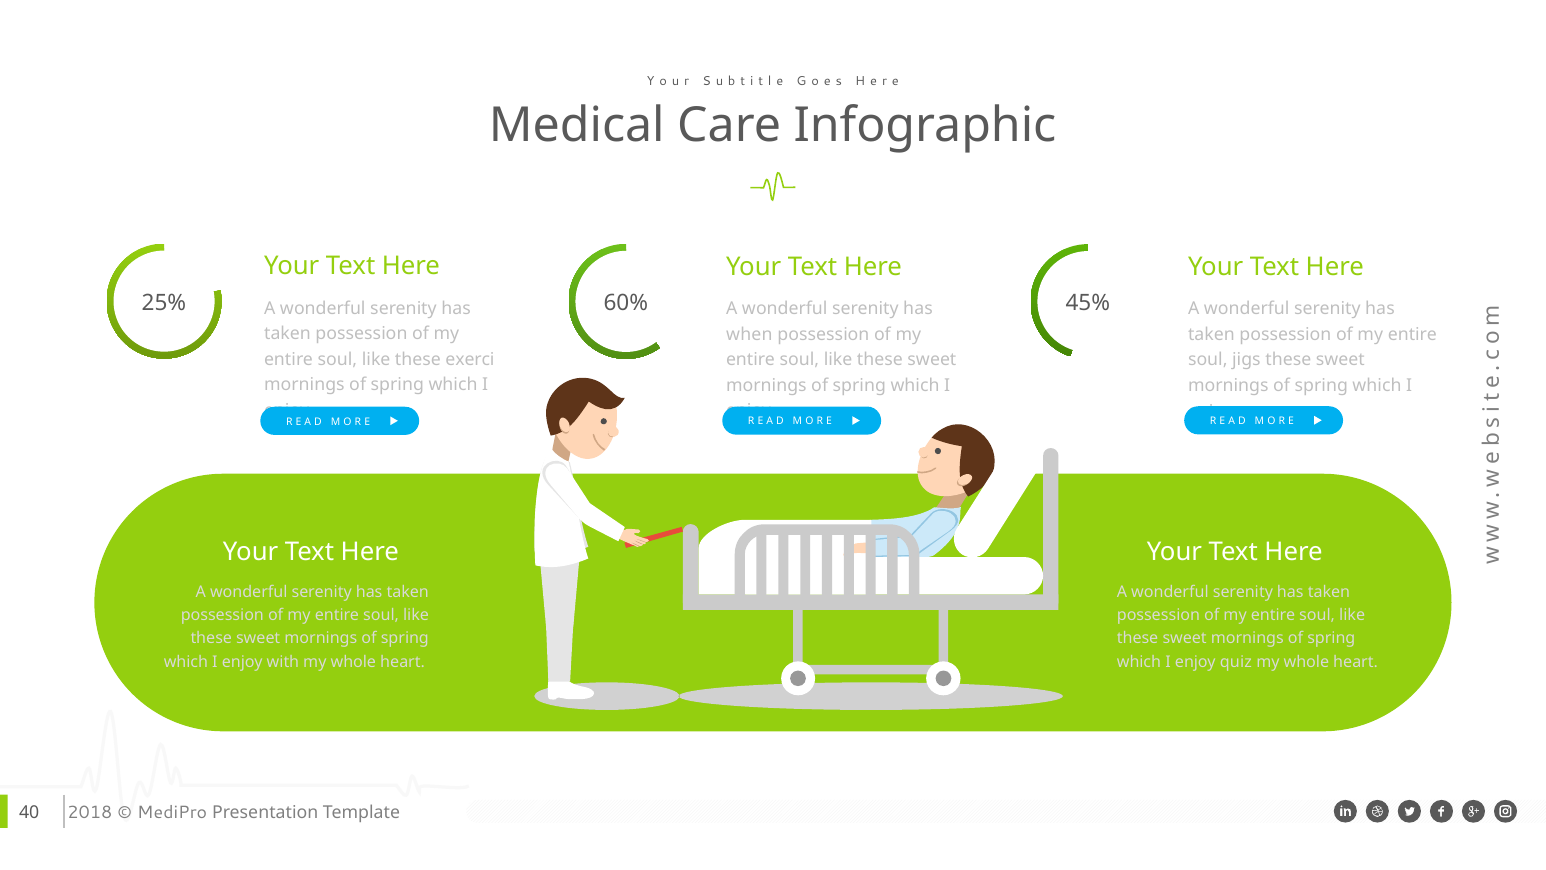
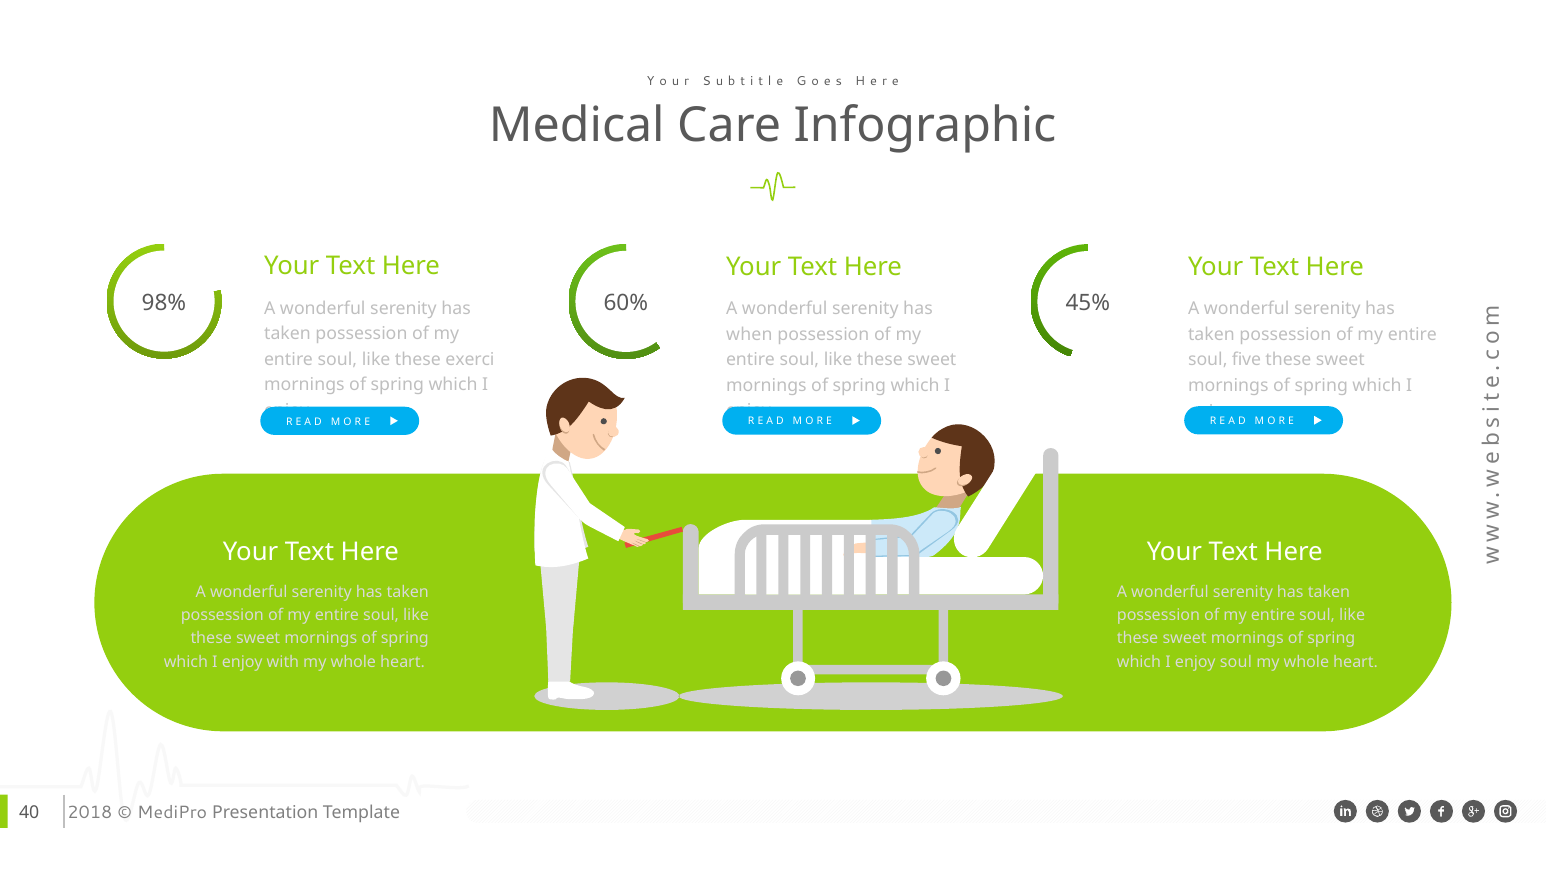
25%: 25% -> 98%
jigs: jigs -> five
enjoy quiz: quiz -> soul
